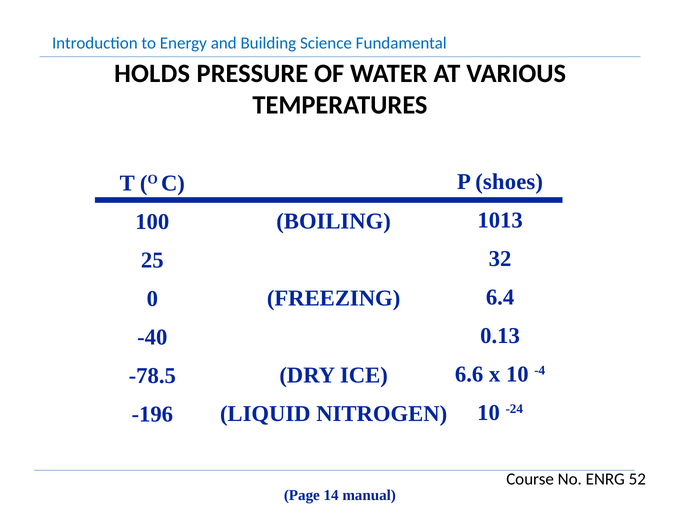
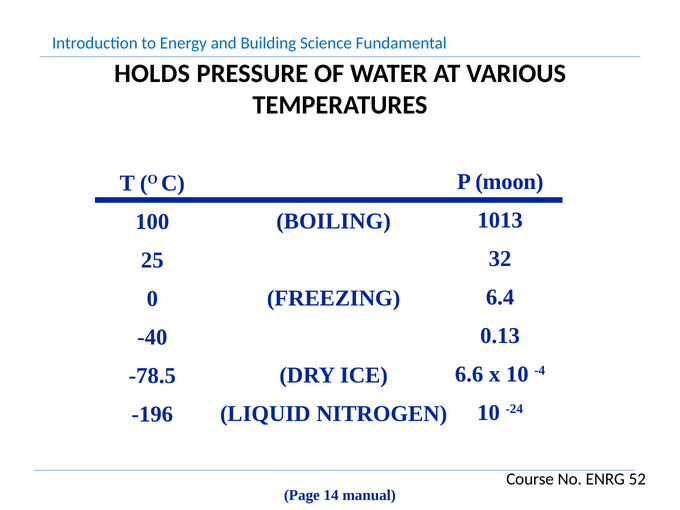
shoes: shoes -> moon
